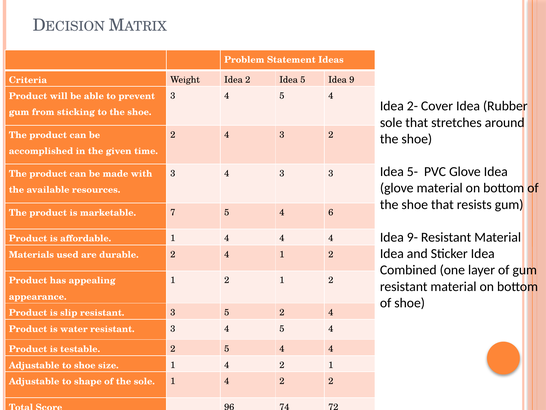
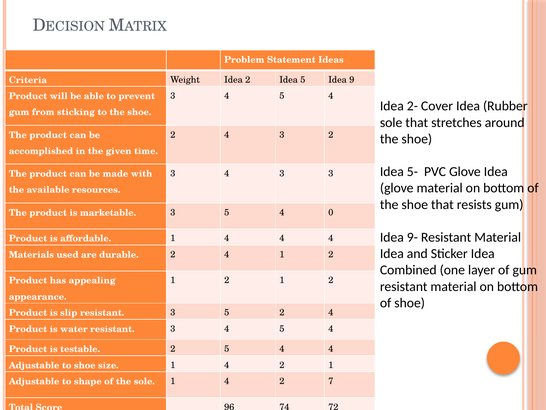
marketable 7: 7 -> 3
6: 6 -> 0
2 2: 2 -> 7
